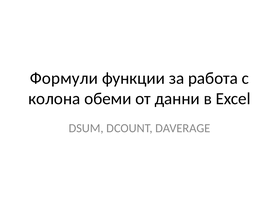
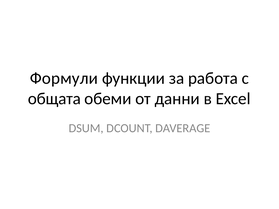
колона: колона -> общата
